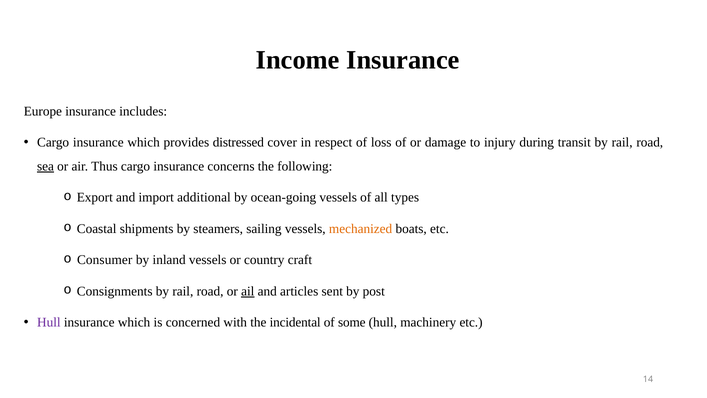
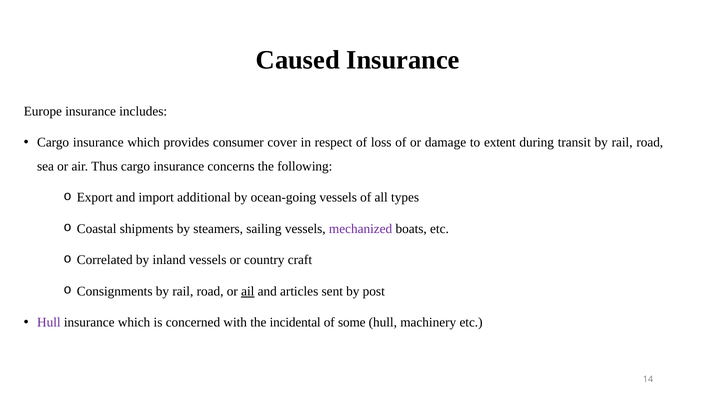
Income: Income -> Caused
distressed: distressed -> consumer
injury: injury -> extent
sea underline: present -> none
mechanized colour: orange -> purple
Consumer: Consumer -> Correlated
